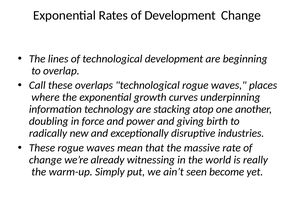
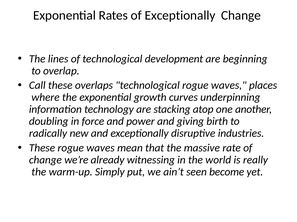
of Development: Development -> Exceptionally
